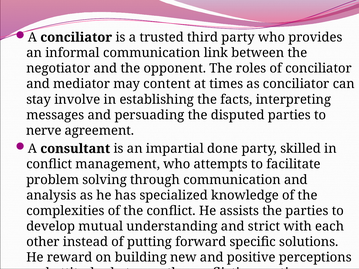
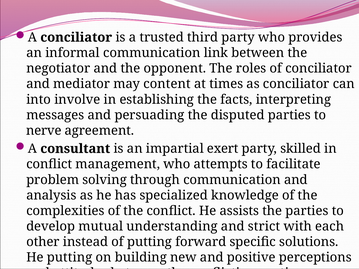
stay: stay -> into
done: done -> exert
He reward: reward -> putting
